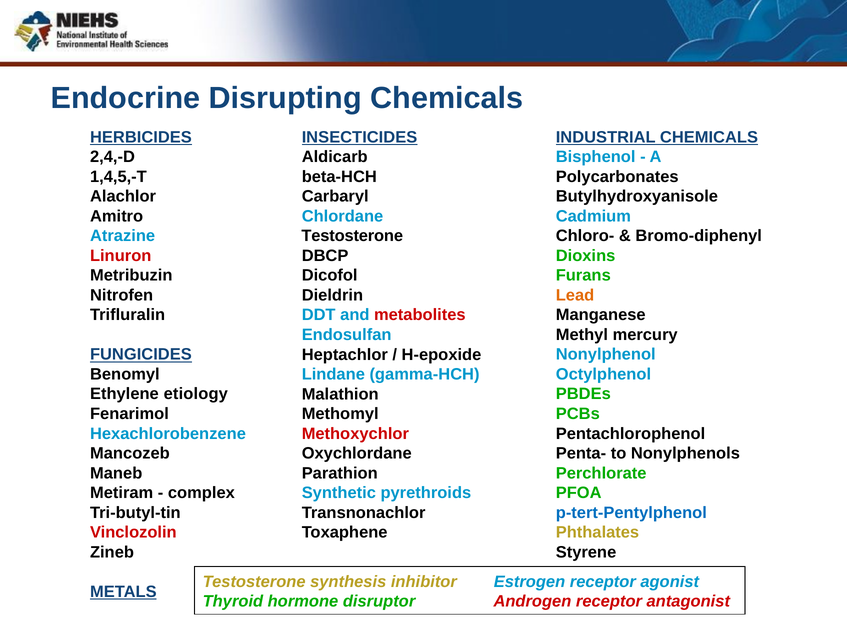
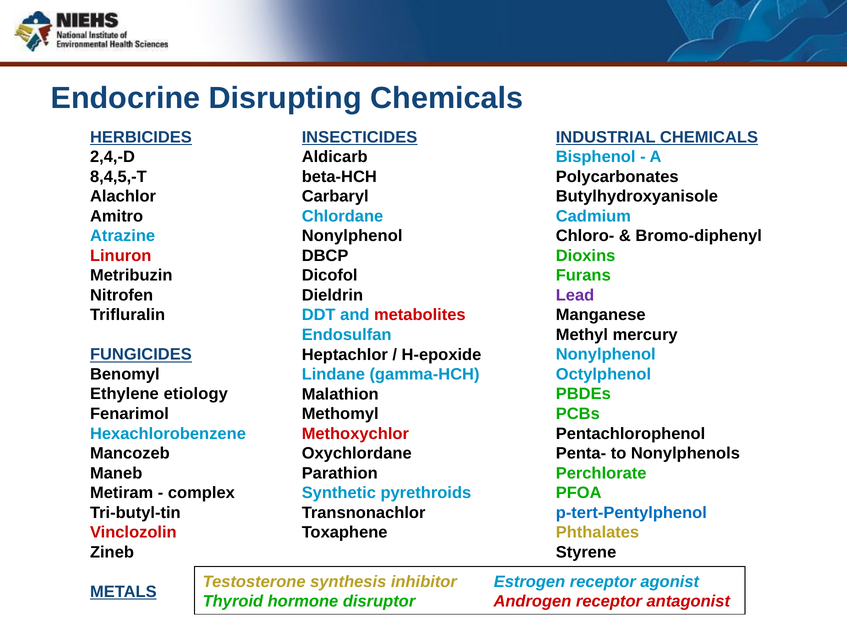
1,4,5,-T: 1,4,5,-T -> 8,4,5,-T
Testosterone at (352, 236): Testosterone -> Nonylphenol
Lead colour: orange -> purple
